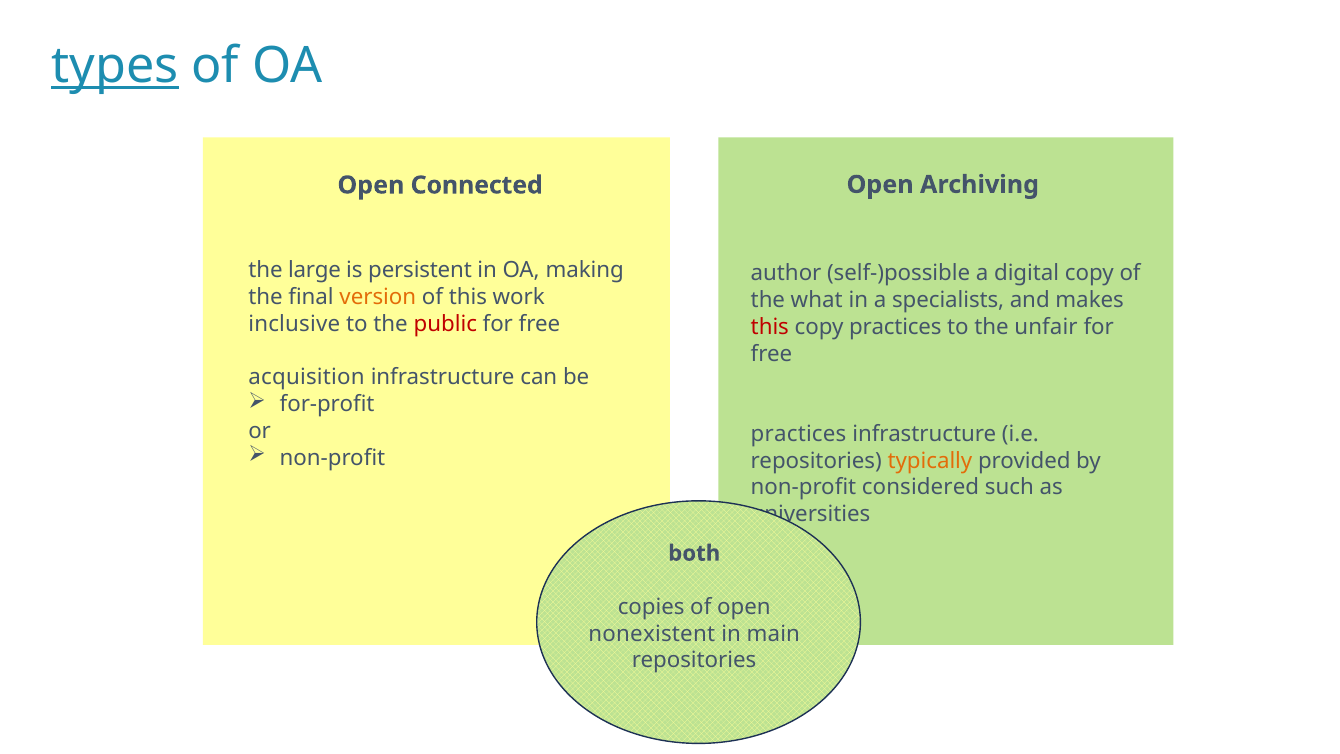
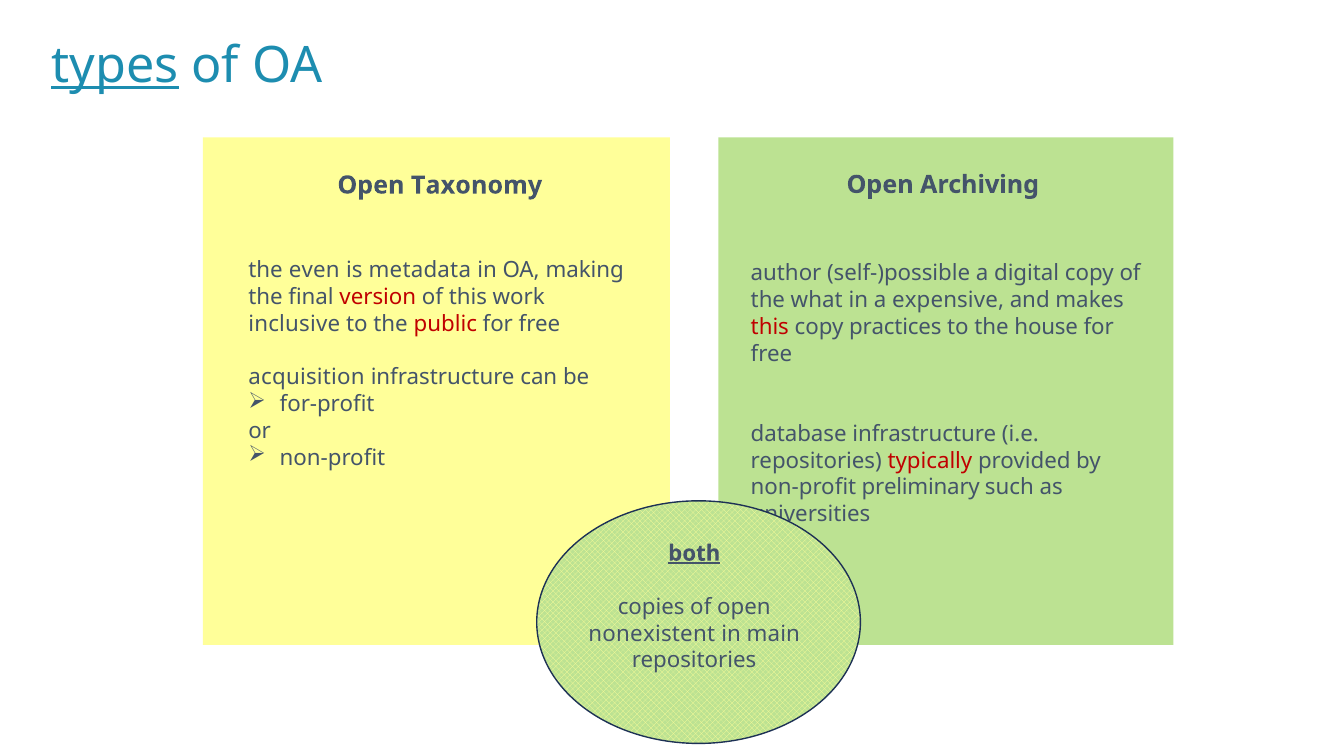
Connected: Connected -> Taxonomy
large: large -> even
persistent: persistent -> metadata
version colour: orange -> red
specialists: specialists -> expensive
unfair: unfair -> house
practices at (799, 434): practices -> database
typically colour: orange -> red
considered: considered -> preliminary
both underline: none -> present
